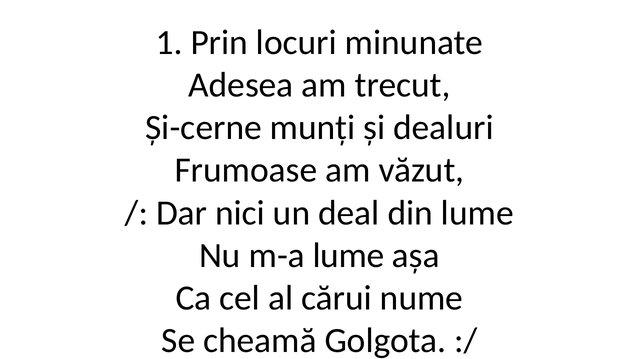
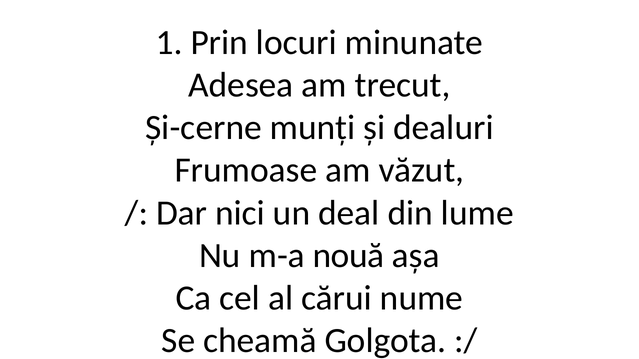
m-a lume: lume -> nouă
